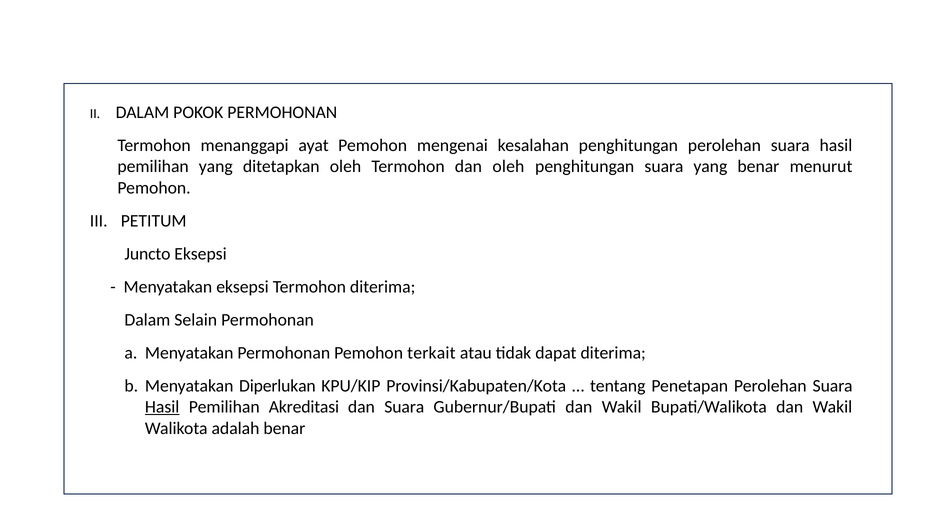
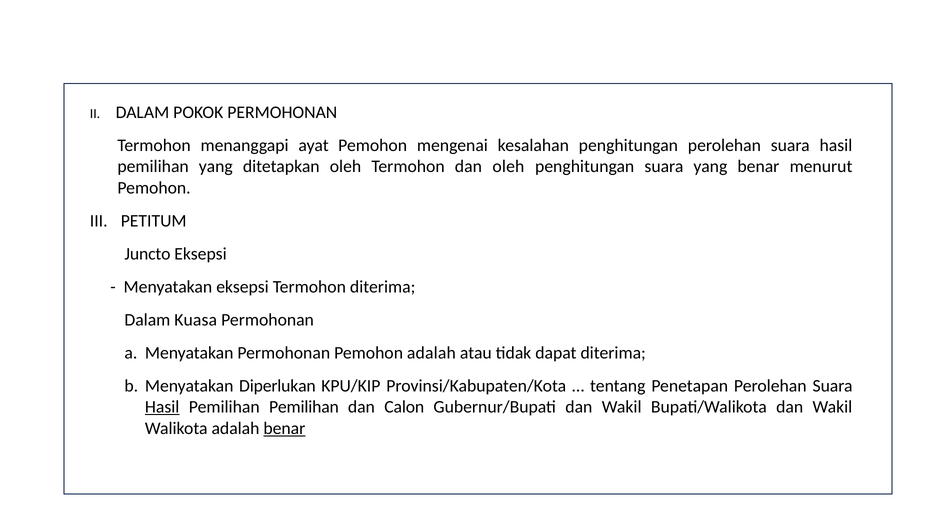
Selain: Selain -> Kuasa
Pemohon terkait: terkait -> adalah
Pemilihan Akreditasi: Akreditasi -> Pemilihan
dan Suara: Suara -> Calon
benar at (284, 429) underline: none -> present
